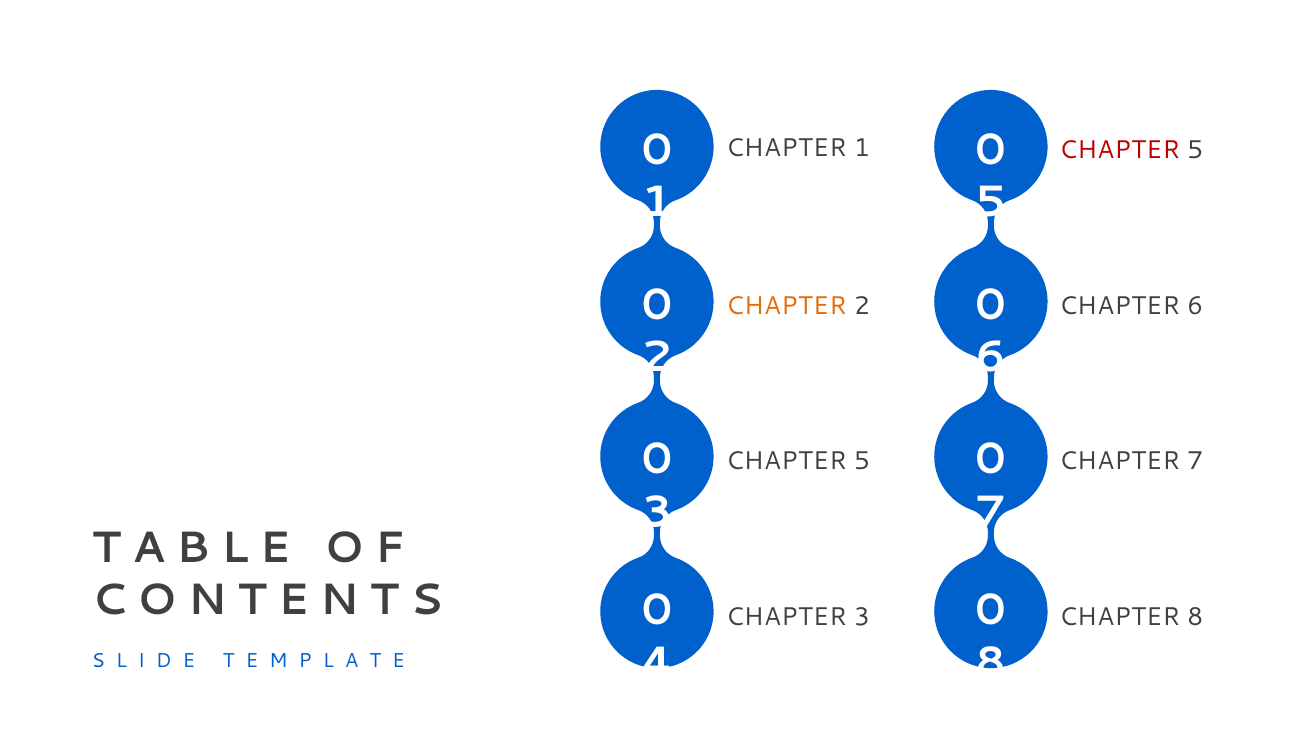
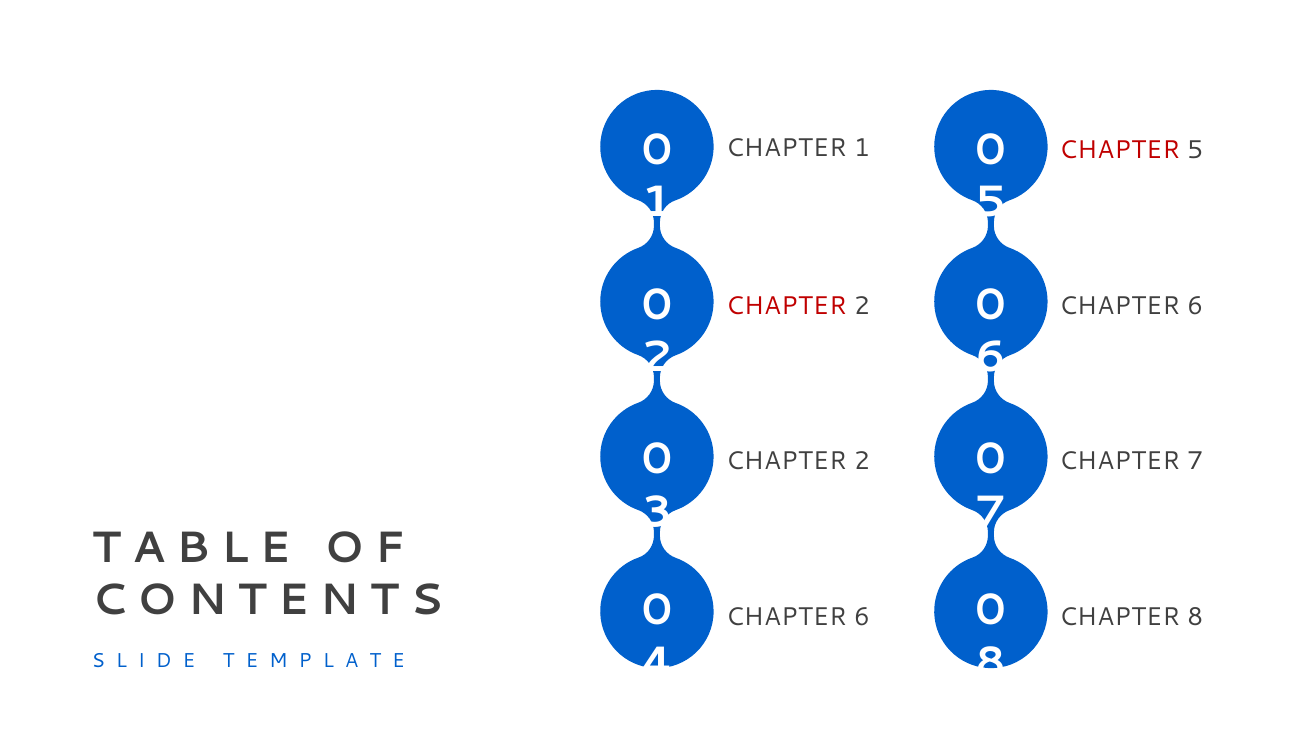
CHAPTER at (786, 306) colour: orange -> red
5 at (862, 461): 5 -> 2
3 at (862, 617): 3 -> 6
